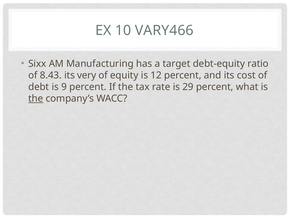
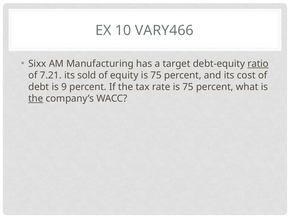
ratio underline: none -> present
8.43: 8.43 -> 7.21
very: very -> sold
equity is 12: 12 -> 75
rate is 29: 29 -> 75
